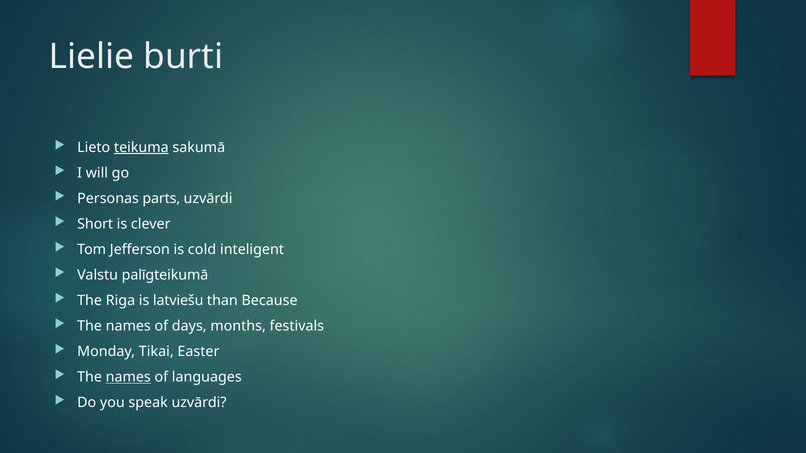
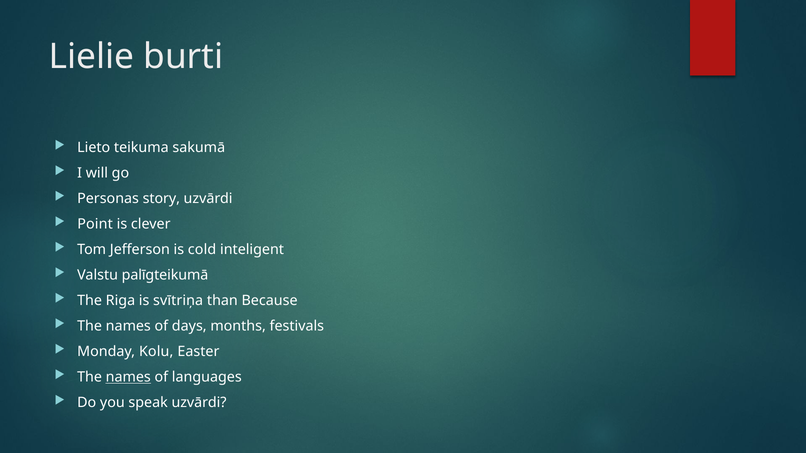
teikuma underline: present -> none
parts: parts -> story
Short: Short -> Point
latviešu: latviešu -> svītriņa
Tikai: Tikai -> Kolu
